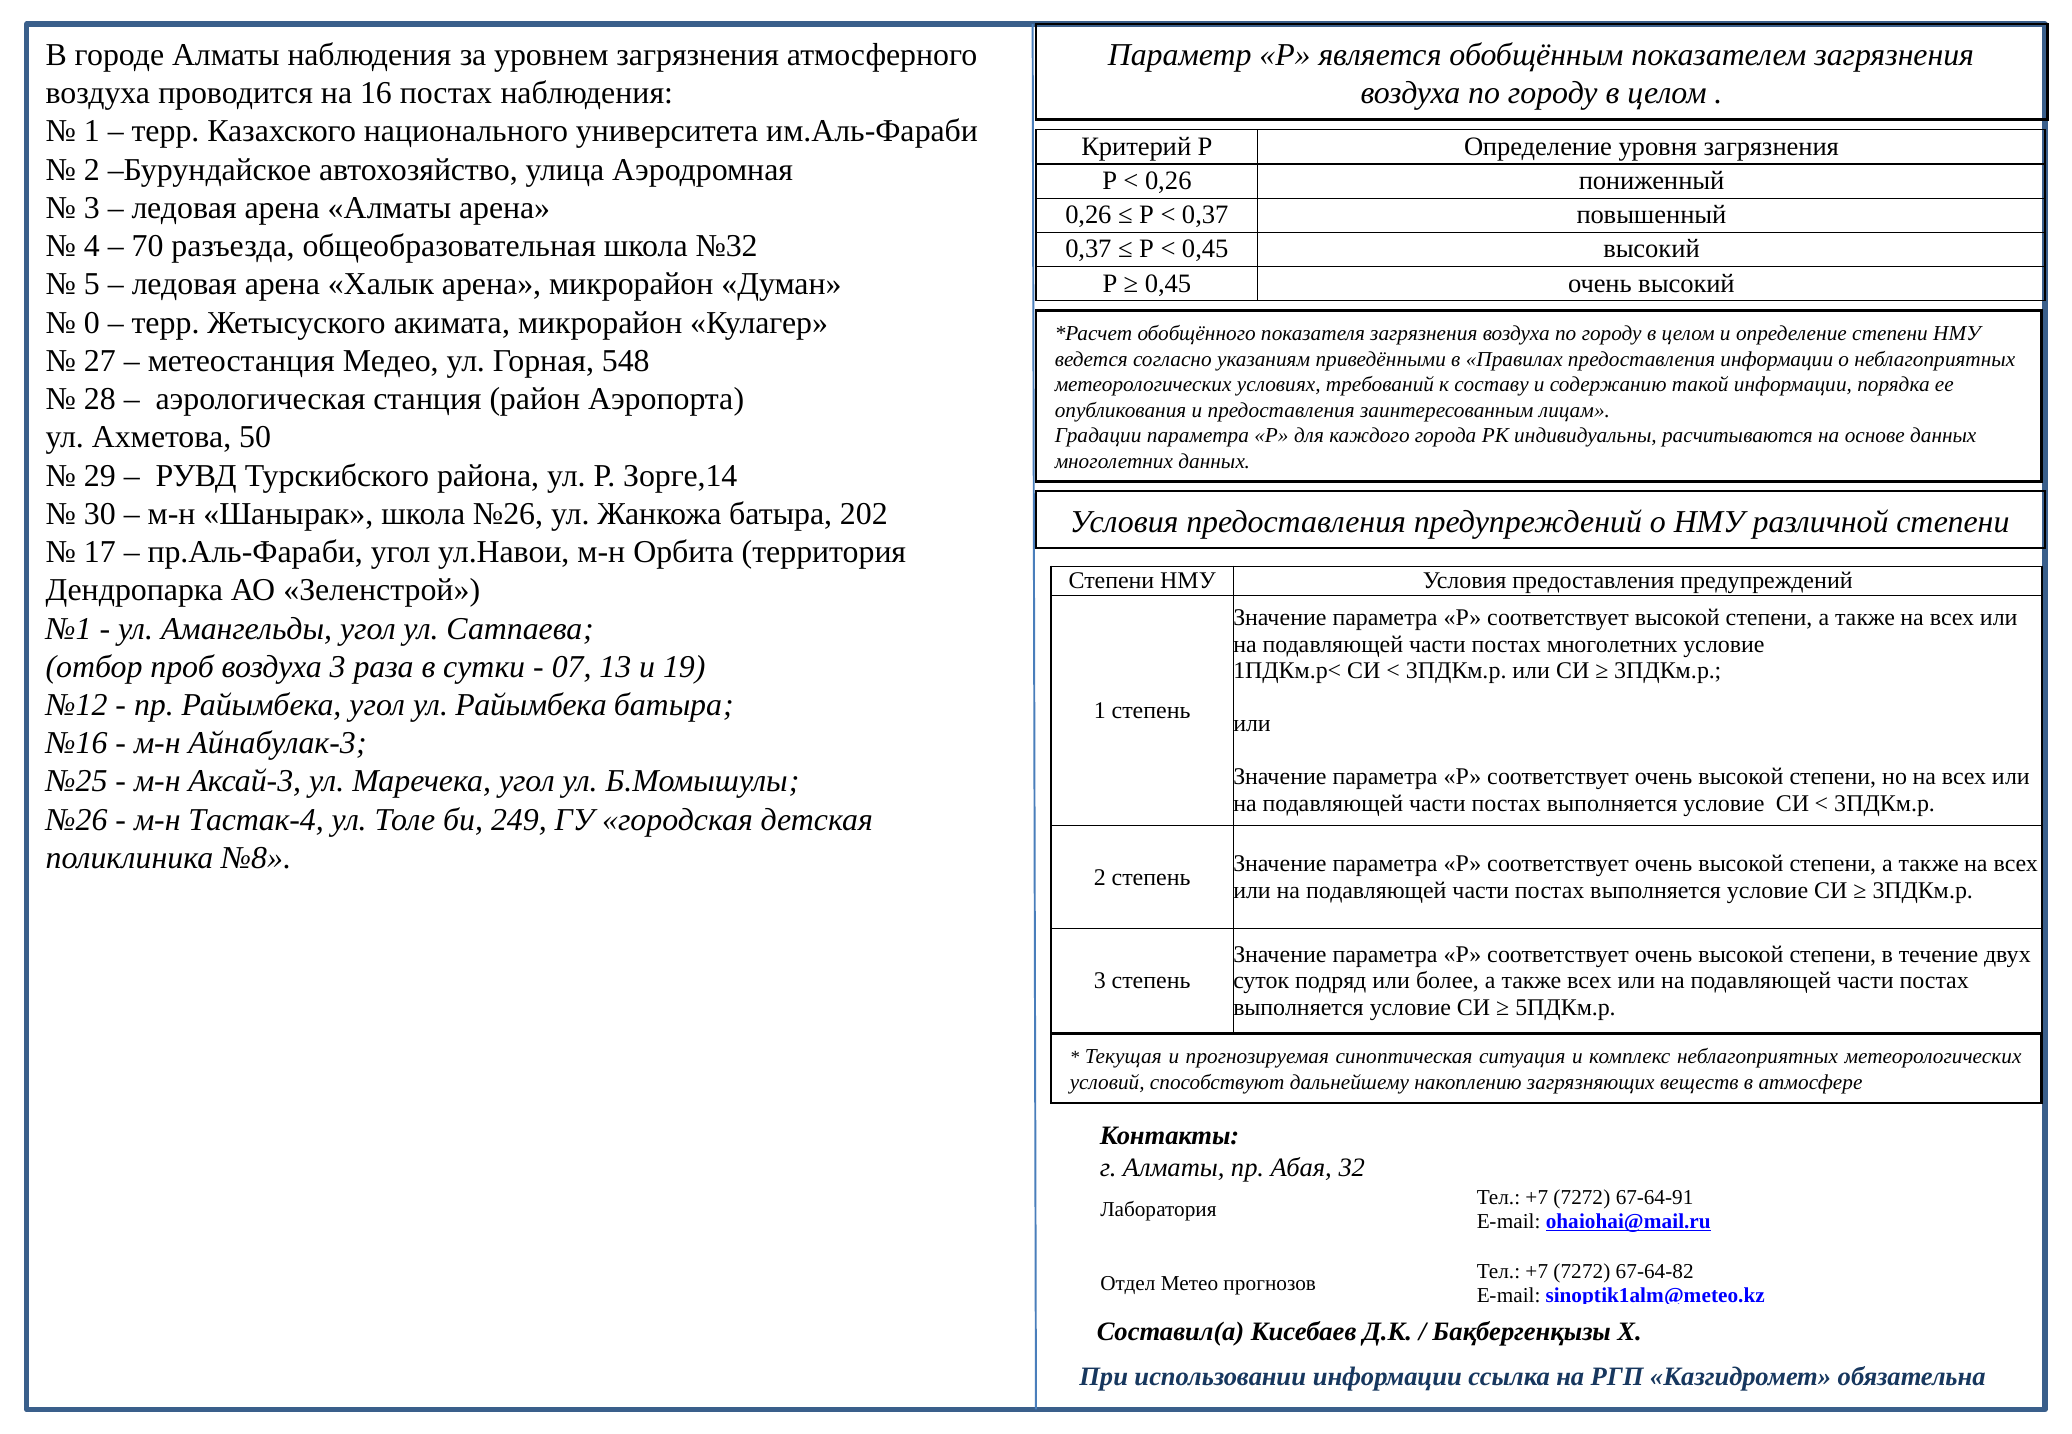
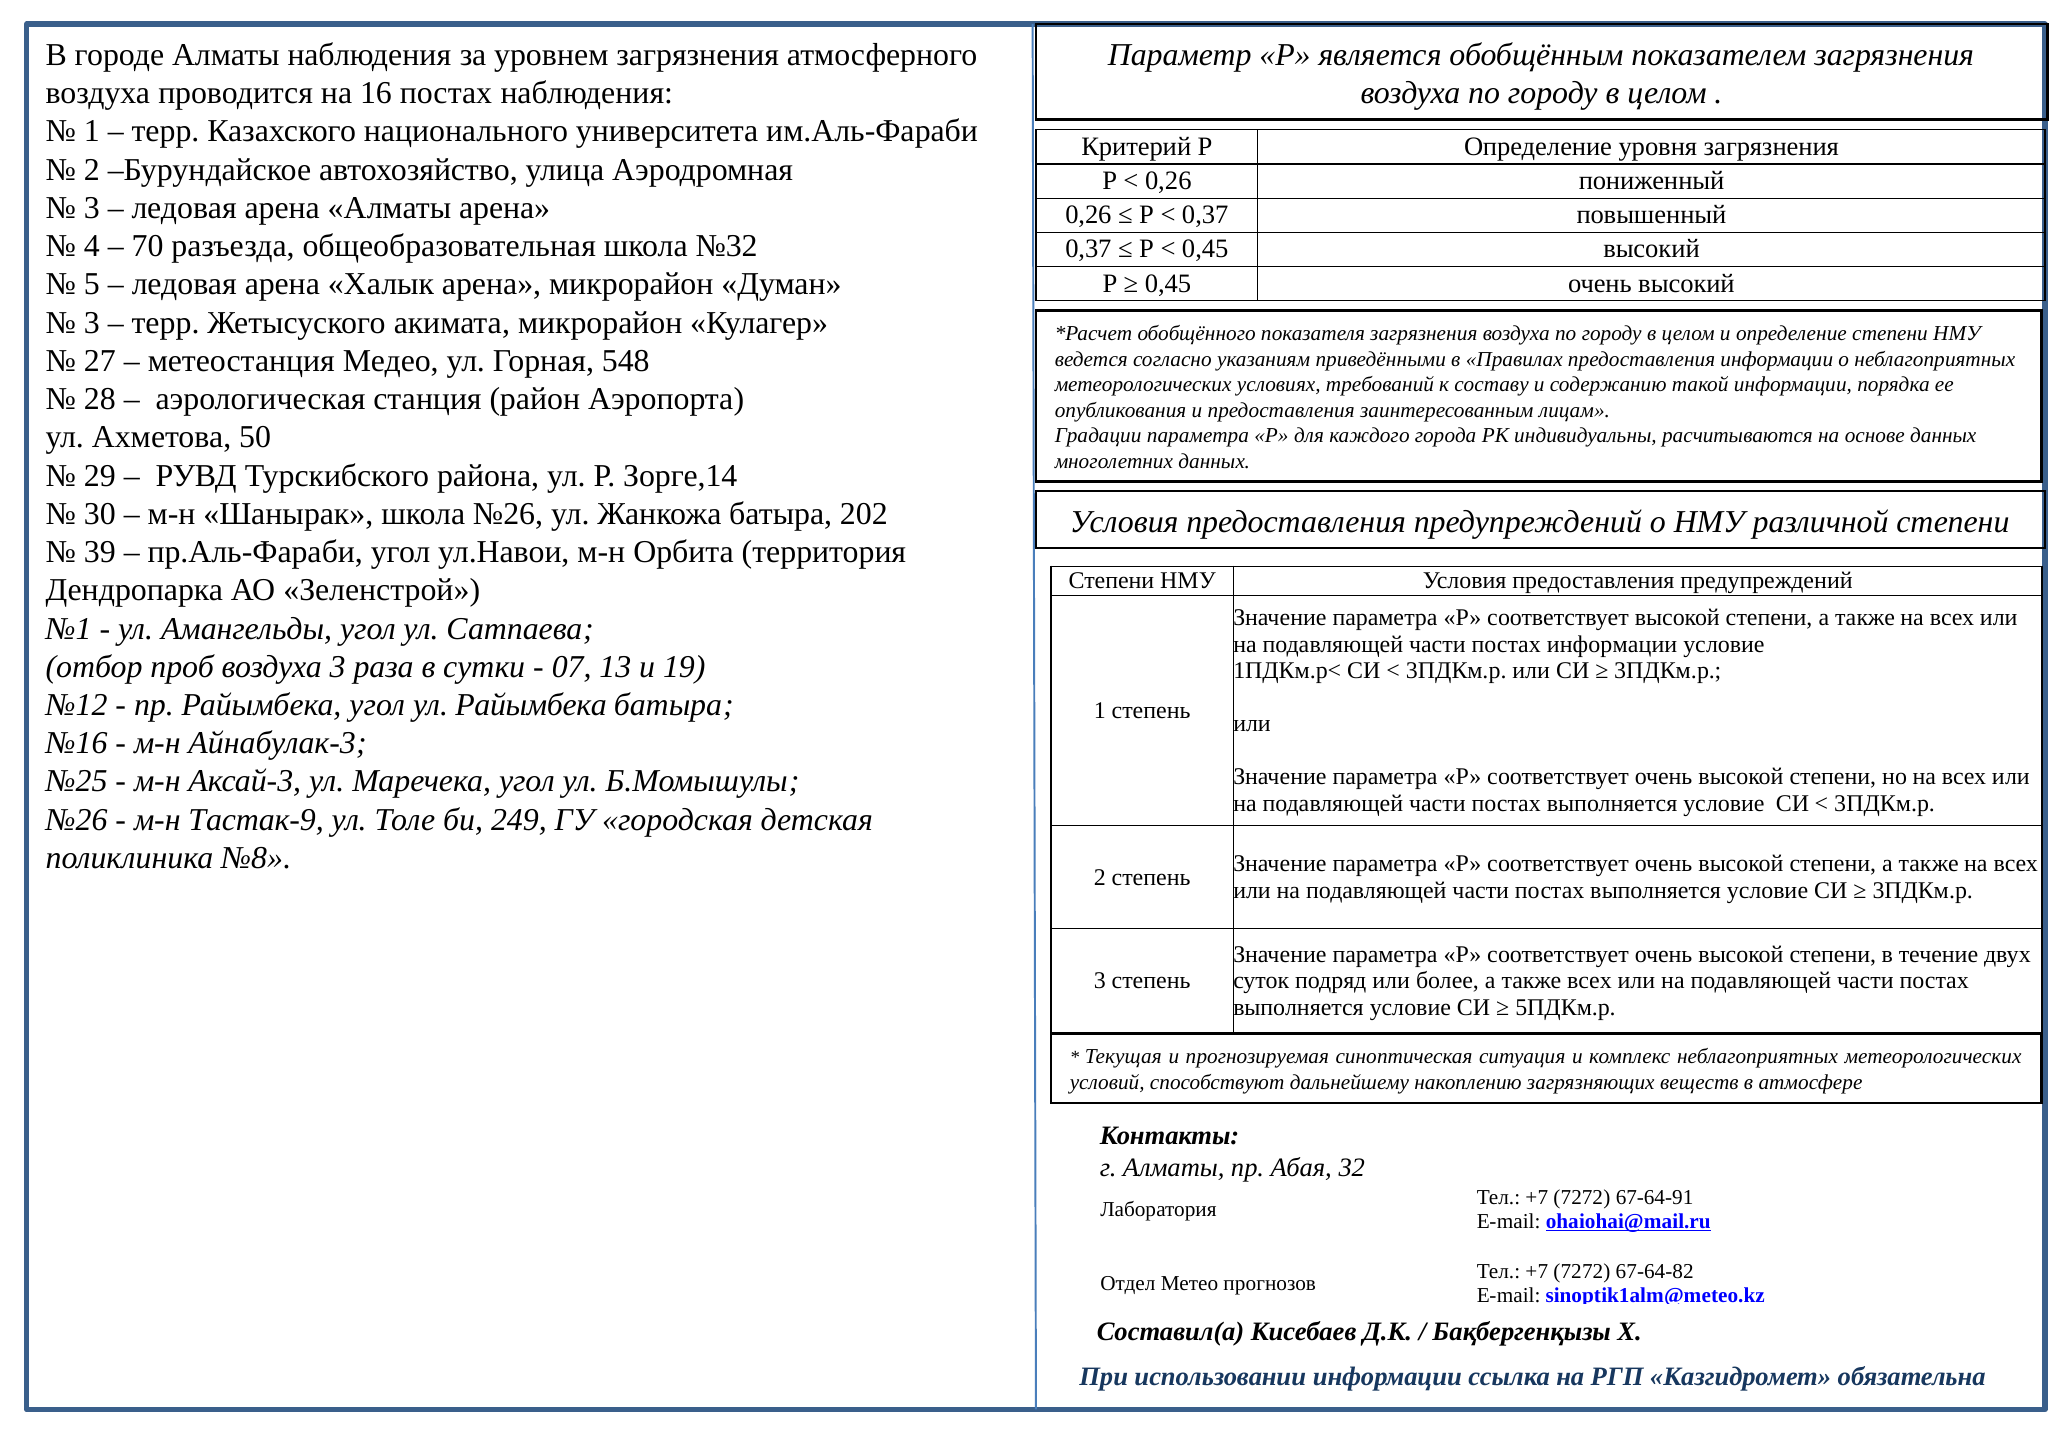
0 at (92, 323): 0 -> 3
17: 17 -> 39
постах многолетних: многолетних -> информации
Тастак-4: Тастак-4 -> Тастак-9
